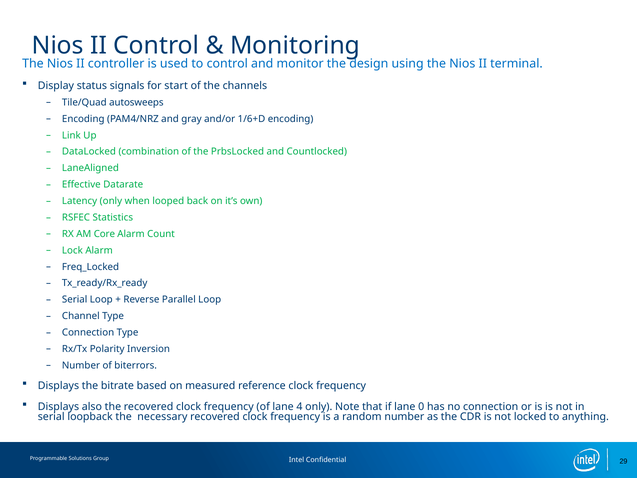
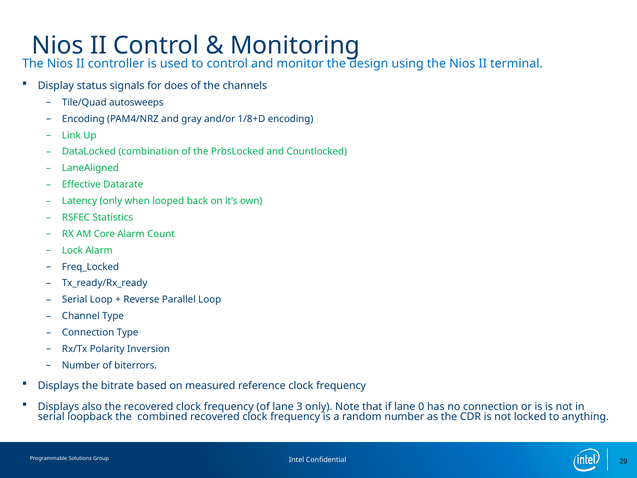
start: start -> does
1/6+D: 1/6+D -> 1/8+D
4: 4 -> 3
necessary: necessary -> combined
